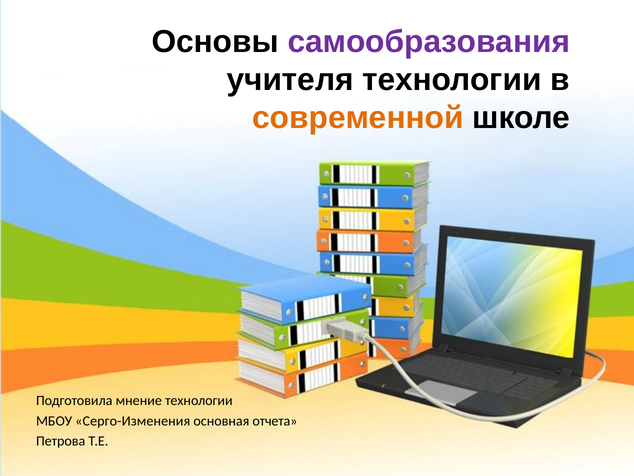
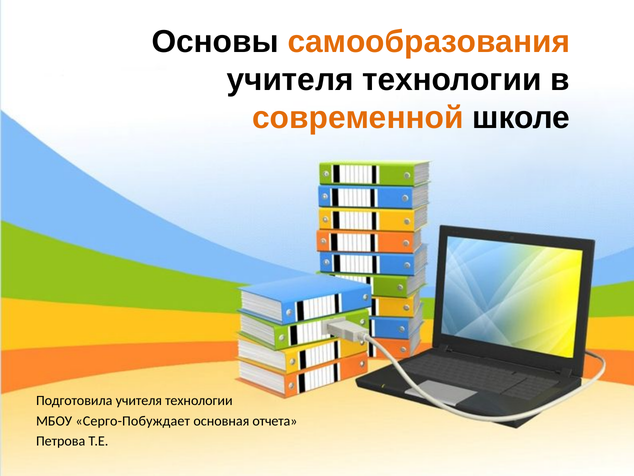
самообразования colour: purple -> orange
Подготовила мнение: мнение -> учителя
Серго-Изменения: Серго-Изменения -> Серго-Побуждает
